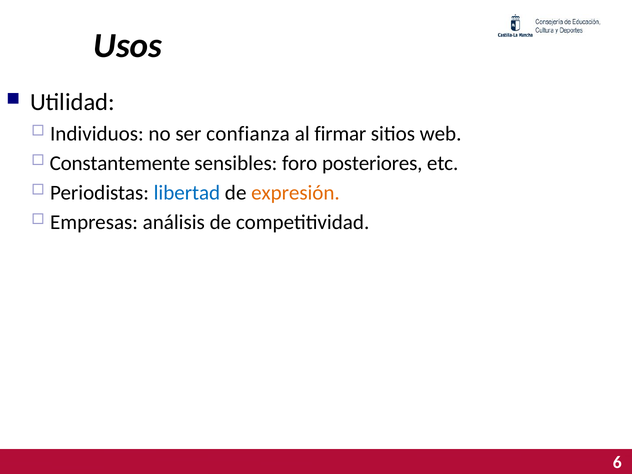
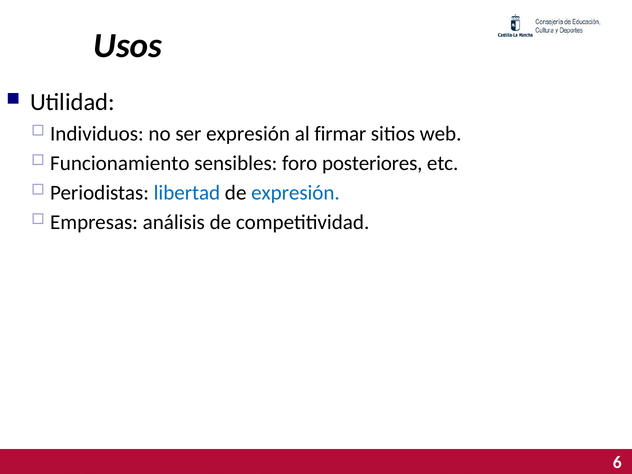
ser confianza: confianza -> expresión
Constantemente: Constantemente -> Funcionamiento
expresión at (295, 193) colour: orange -> blue
